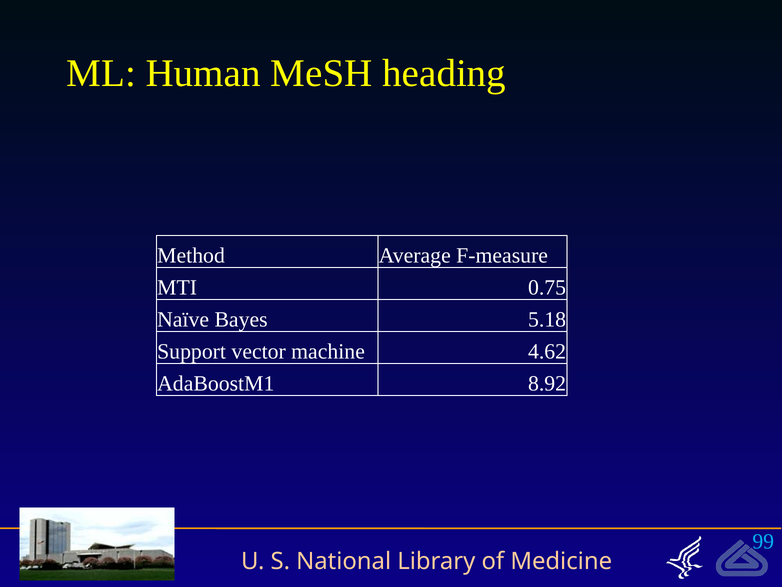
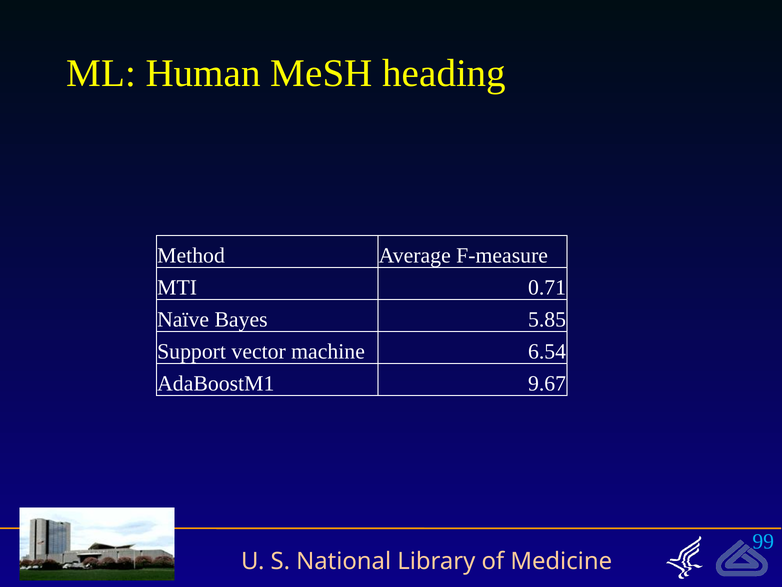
0.75: 0.75 -> 0.71
5.18: 5.18 -> 5.85
4.62: 4.62 -> 6.54
8.92: 8.92 -> 9.67
